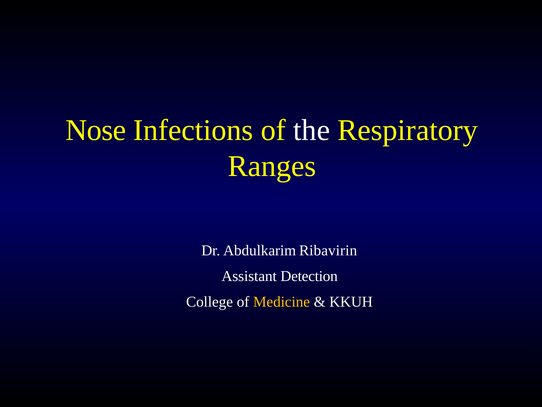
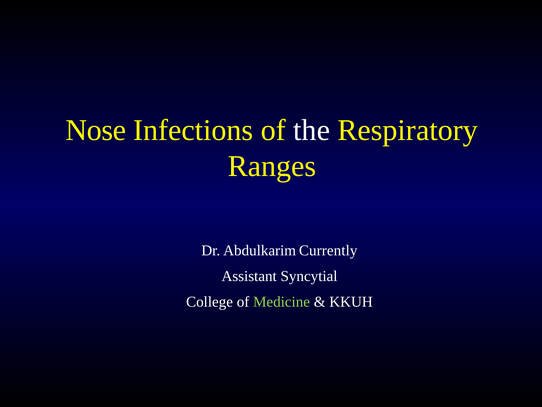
Ribavirin: Ribavirin -> Currently
Detection: Detection -> Syncytial
Medicine colour: yellow -> light green
